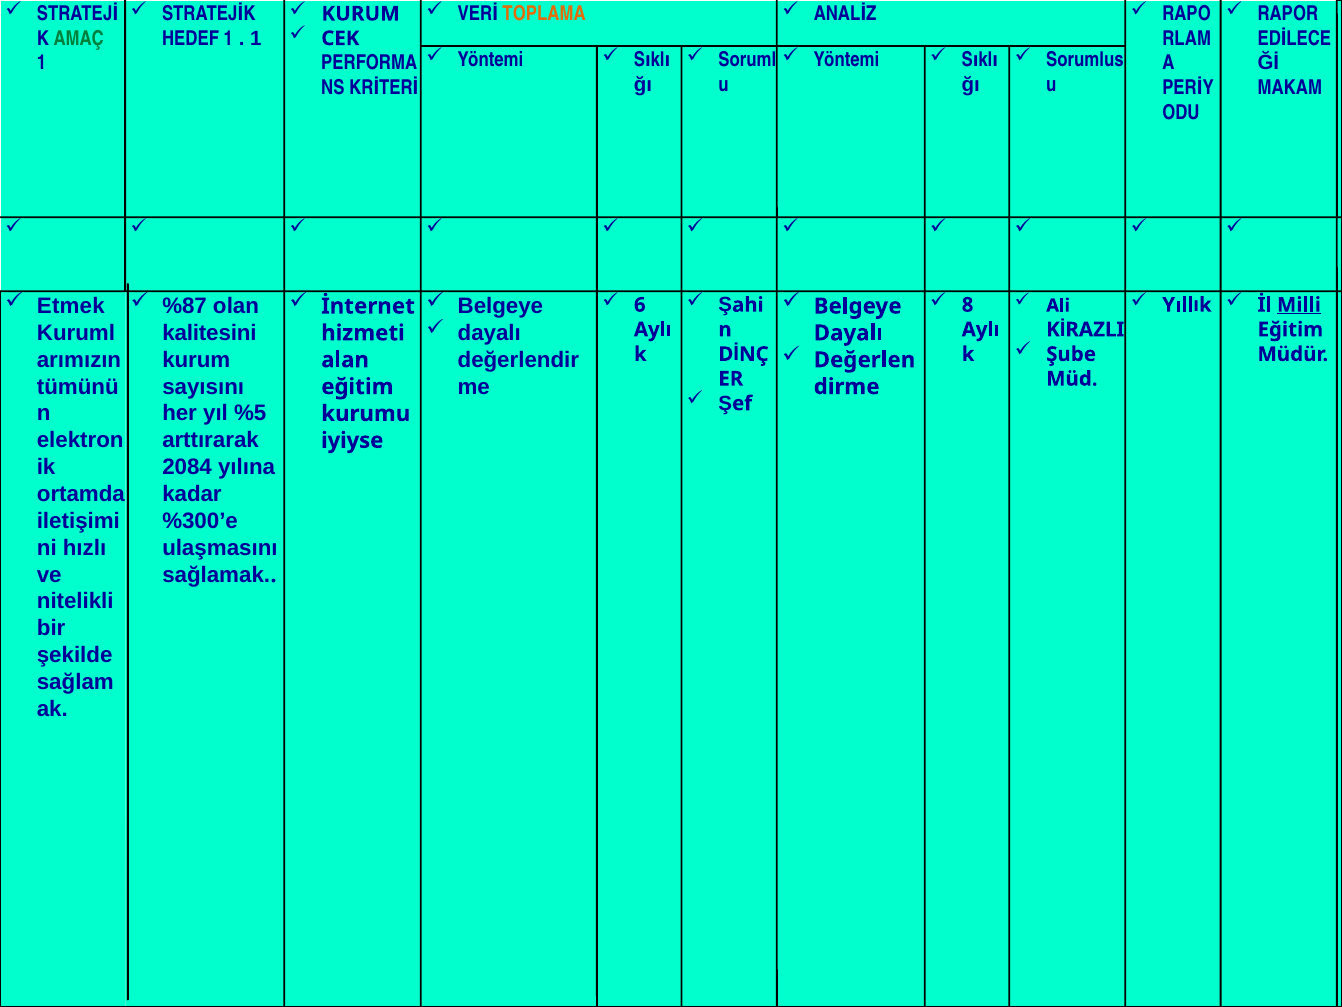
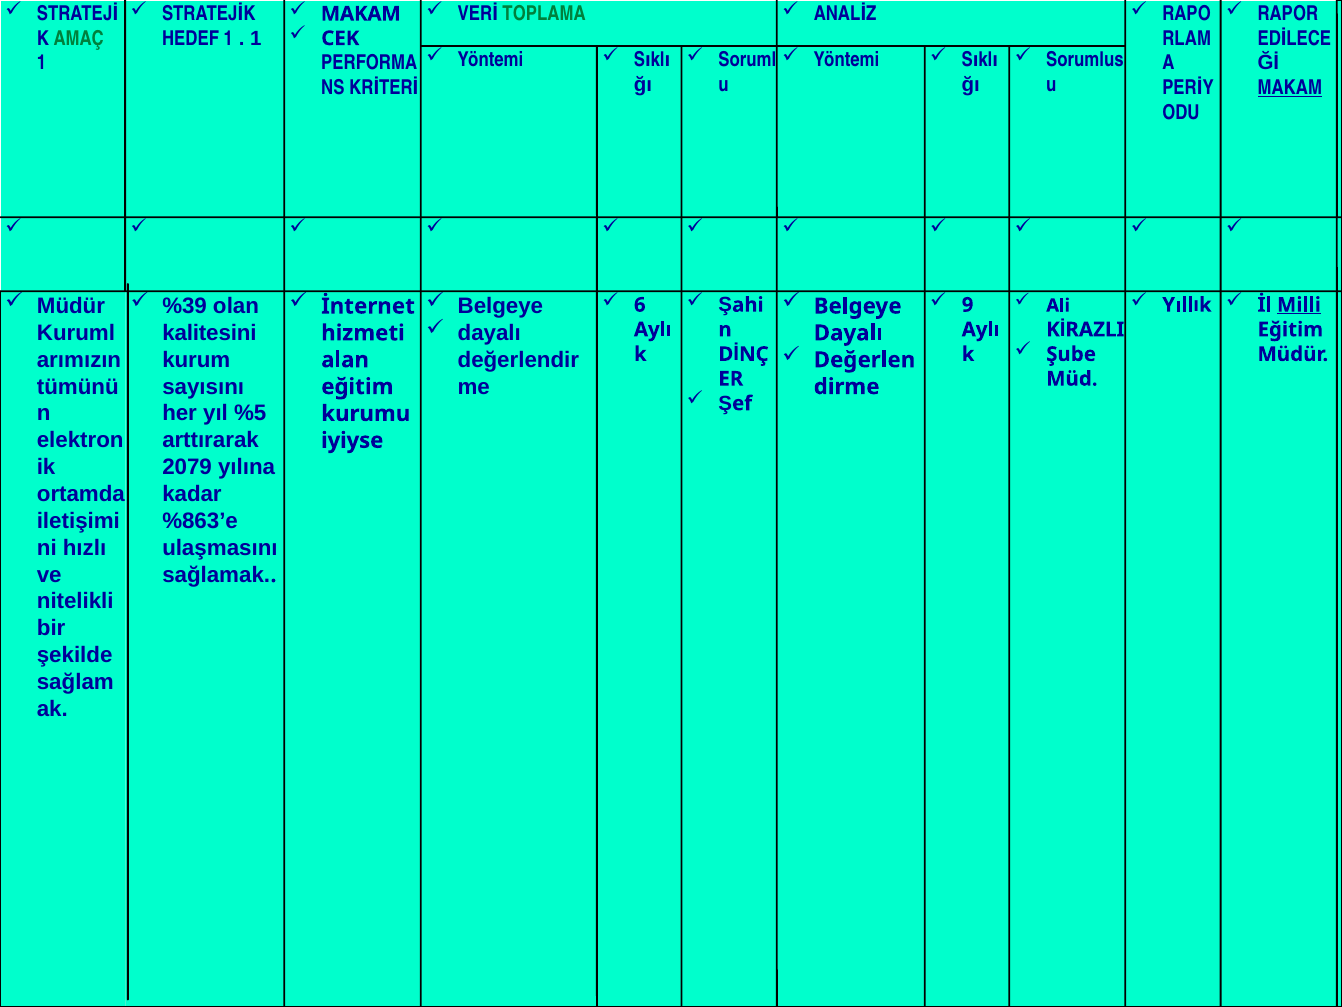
KURUM at (361, 14): KURUM -> MAKAM
TOPLAMA colour: orange -> green
MAKAM at (1290, 88) underline: none -> present
8: 8 -> 9
Etmek at (71, 306): Etmek -> Müdür
%87: %87 -> %39
2084: 2084 -> 2079
%300’e: %300’e -> %863’e
